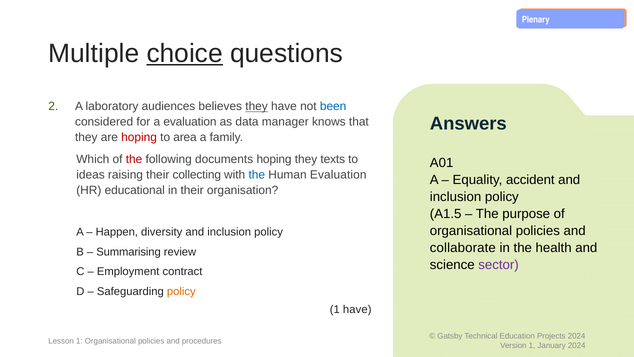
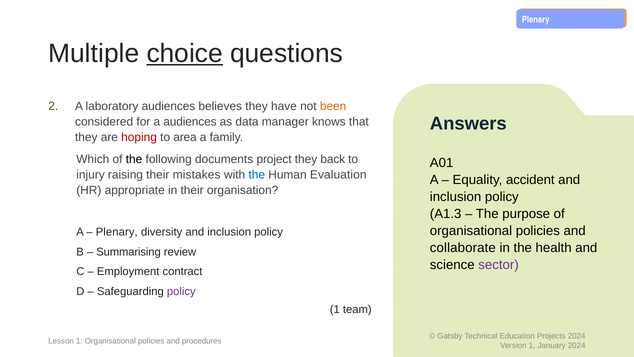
they at (257, 106) underline: present -> none
been colour: blue -> orange
a evaluation: evaluation -> audiences
the at (134, 159) colour: red -> black
documents hoping: hoping -> project
texts: texts -> back
ideas: ideas -> injury
collecting: collecting -> mistakes
educational: educational -> appropriate
A1.5: A1.5 -> A1.3
Happen at (117, 232): Happen -> Plenary
policy at (181, 291) colour: orange -> purple
1 have: have -> team
